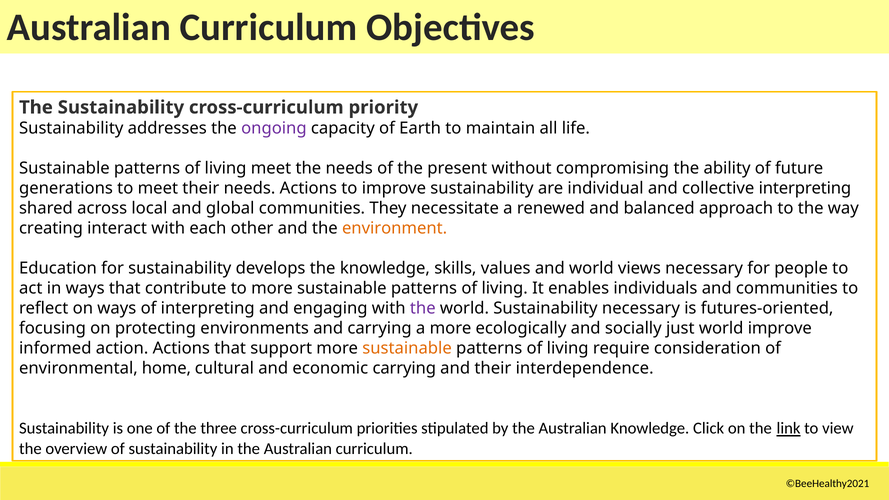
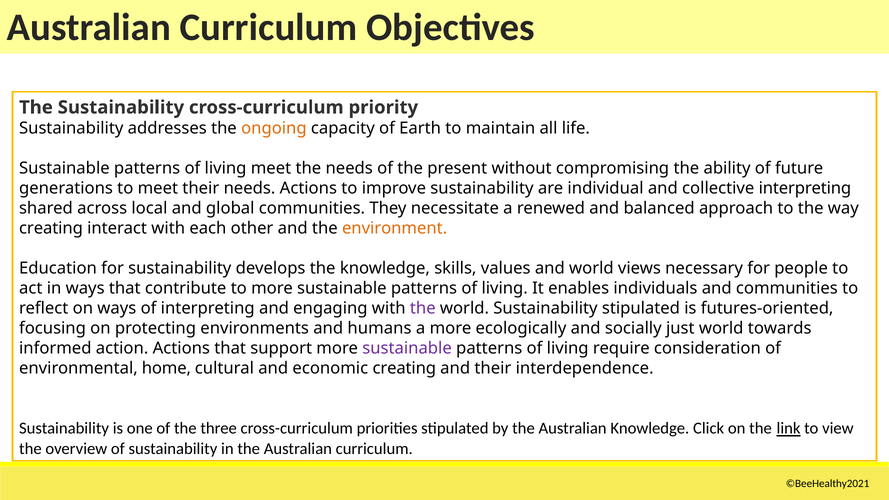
ongoing colour: purple -> orange
Sustainability necessary: necessary -> stipulated
and carrying: carrying -> humans
world improve: improve -> towards
sustainable at (407, 348) colour: orange -> purple
economic carrying: carrying -> creating
